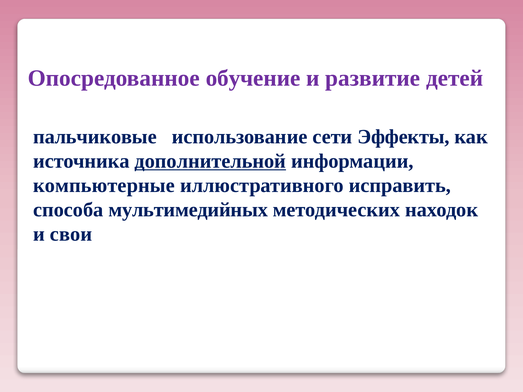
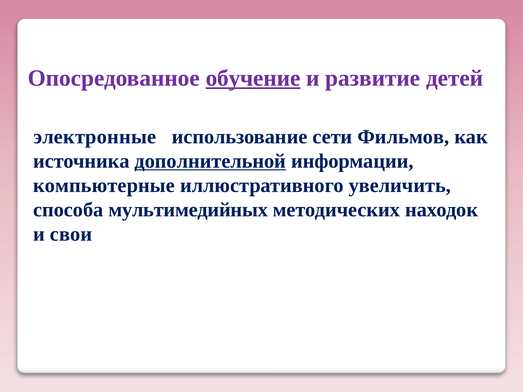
обучение underline: none -> present
пальчиковые: пальчиковые -> электронные
Эффекты: Эффекты -> Фильмов
исправить: исправить -> увеличить
